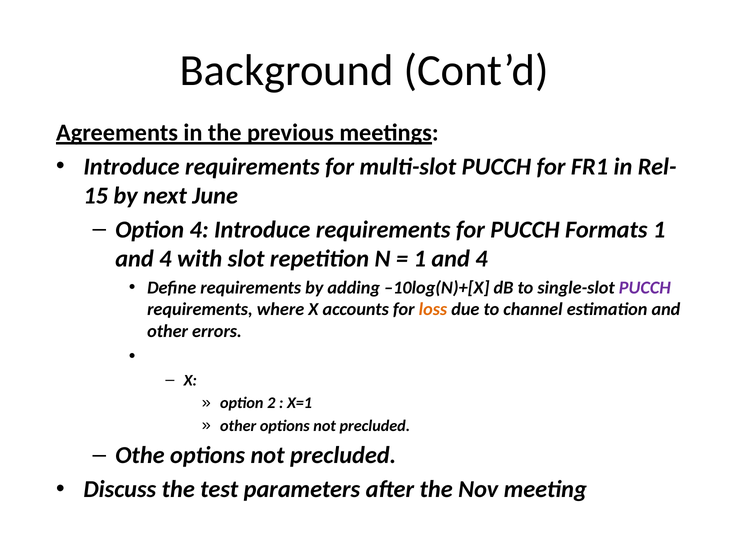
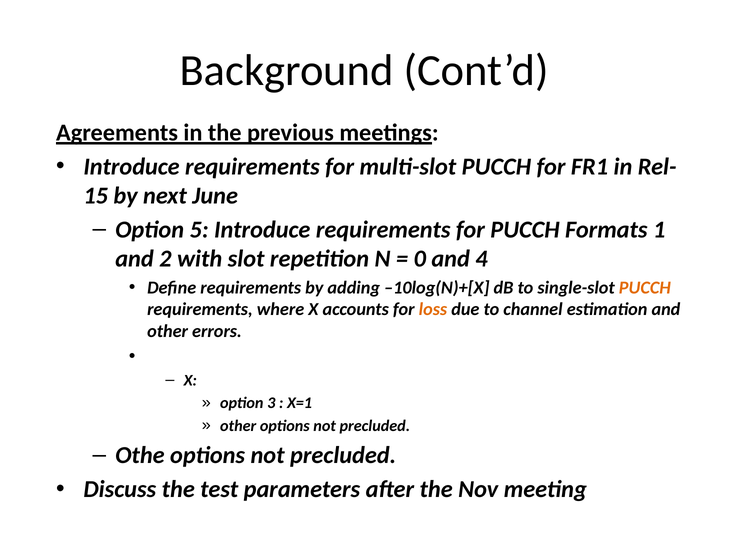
Option 4: 4 -> 5
4 at (165, 259): 4 -> 2
1 at (420, 259): 1 -> 0
PUCCH at (645, 288) colour: purple -> orange
2: 2 -> 3
